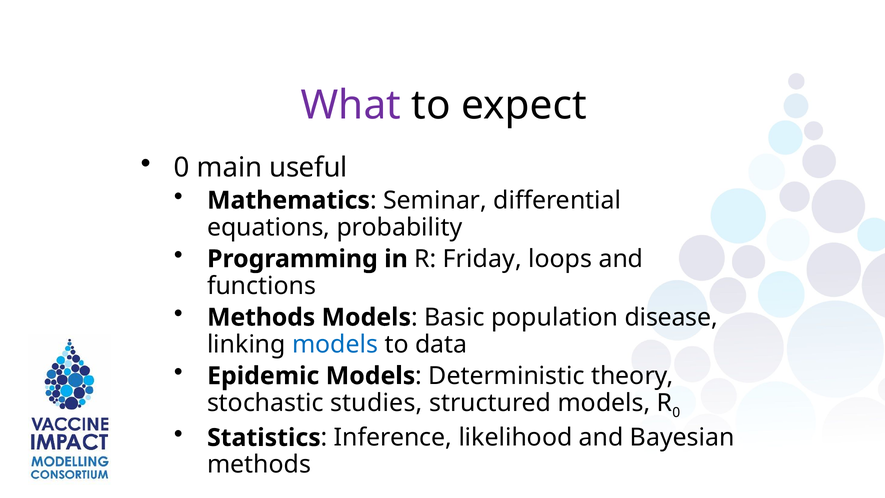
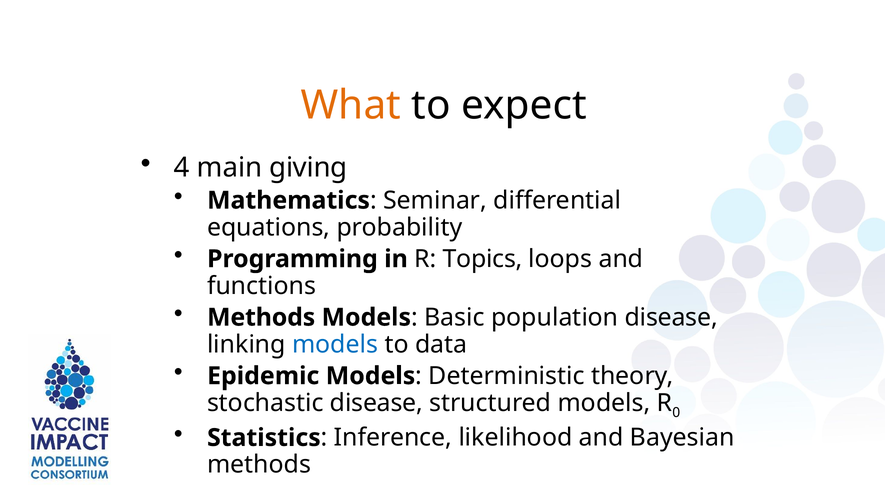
What colour: purple -> orange
0 at (182, 168): 0 -> 4
useful: useful -> giving
Friday: Friday -> Topics
stochastic studies: studies -> disease
